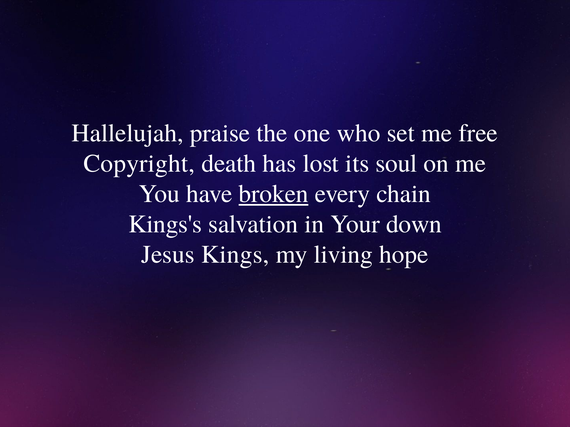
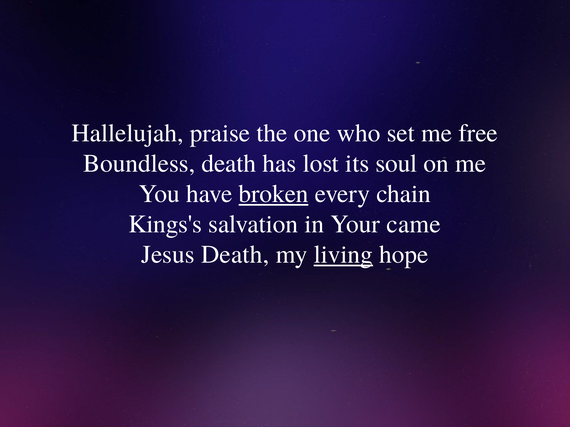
Copyright: Copyright -> Boundless
down: down -> came
Jesus Kings: Kings -> Death
living underline: none -> present
